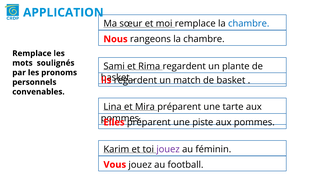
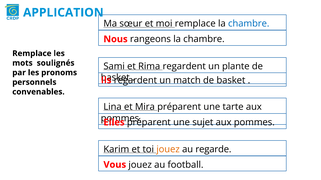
piste: piste -> sujet
jouez at (168, 150) colour: purple -> orange
féminin: féminin -> regarde
